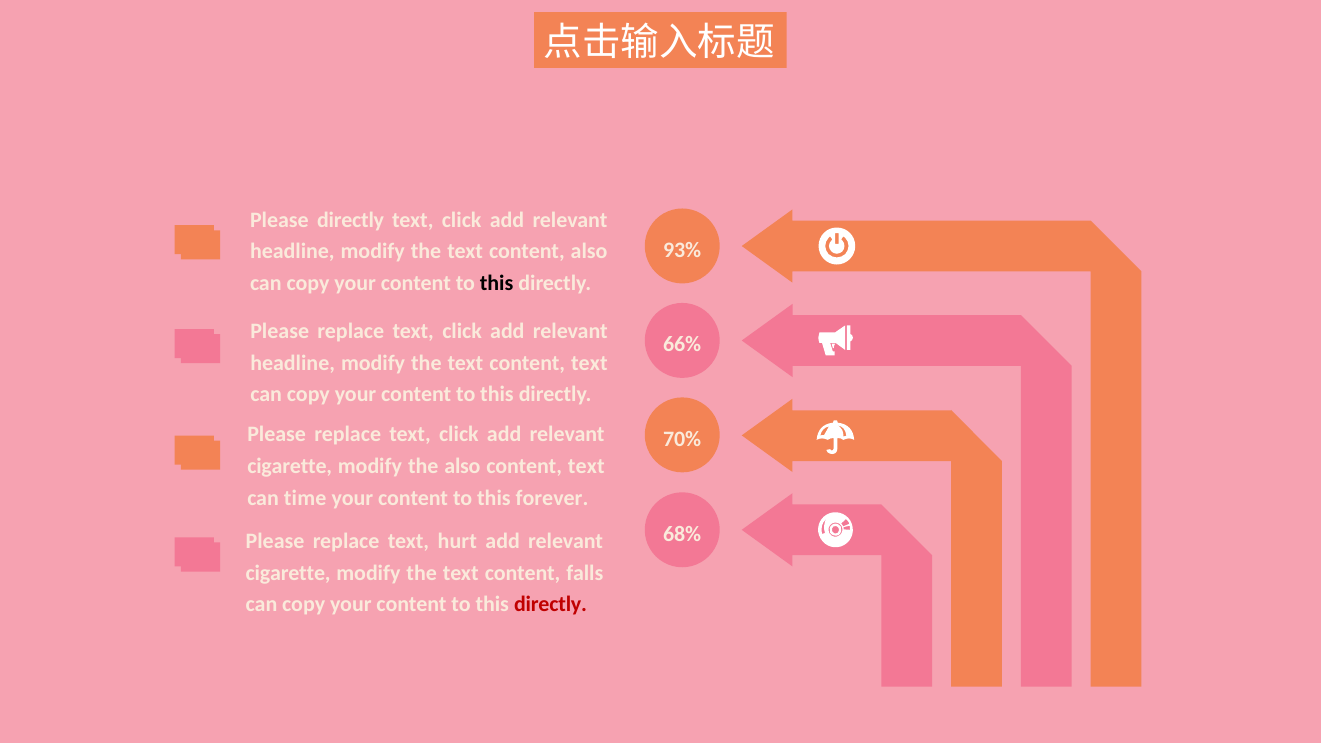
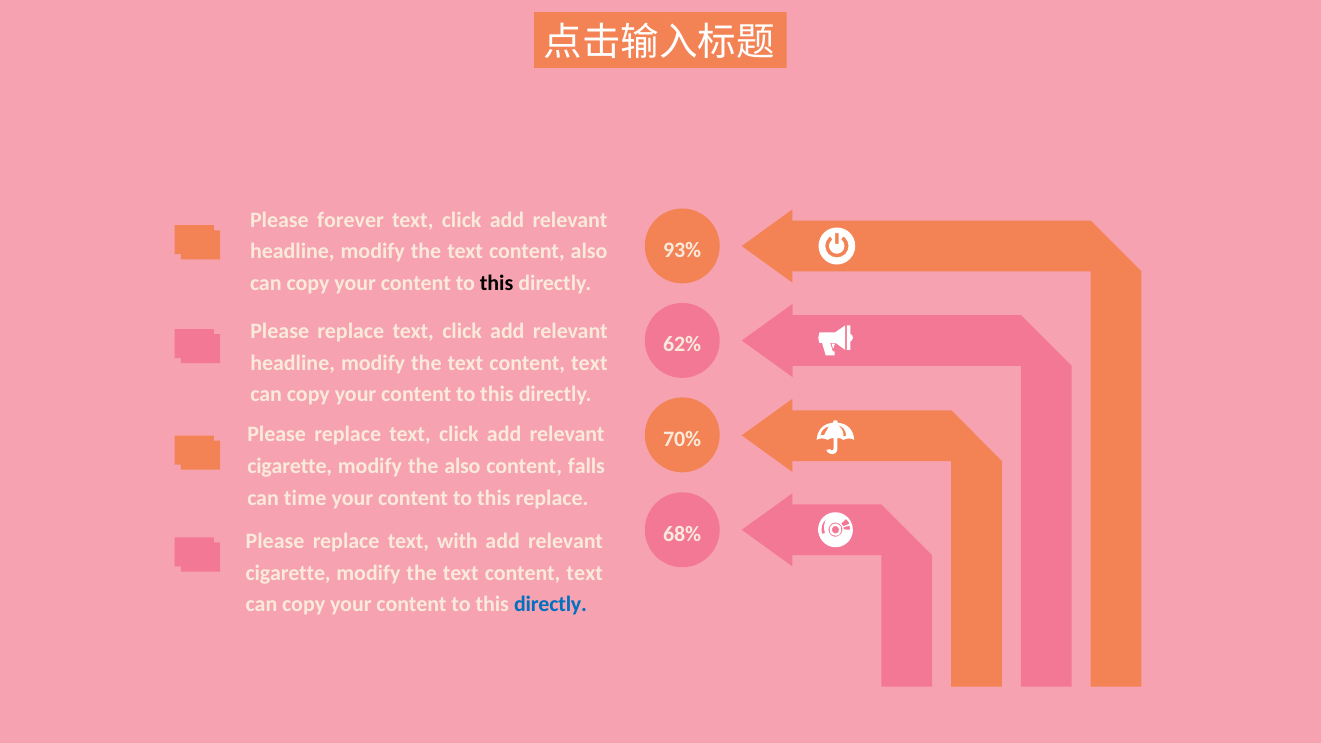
Please directly: directly -> forever
66%: 66% -> 62%
text at (586, 466): text -> falls
this forever: forever -> replace
hurt: hurt -> with
falls at (585, 573): falls -> text
directly at (551, 605) colour: red -> blue
